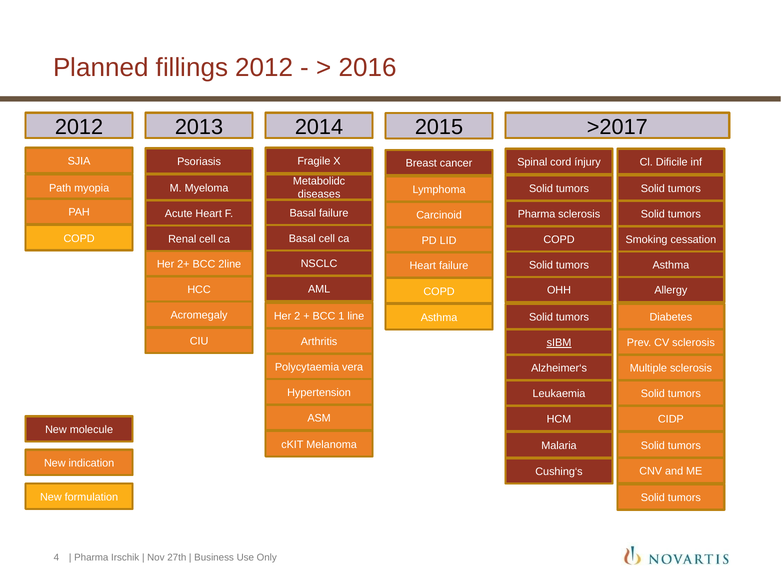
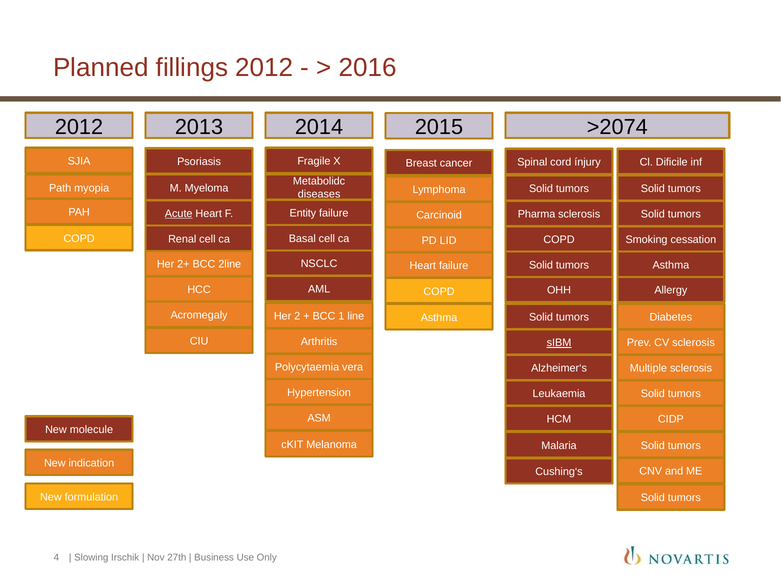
>2017: >2017 -> >2074
Basal at (303, 213): Basal -> Entity
Acute underline: none -> present
Pharma at (91, 557): Pharma -> Slowing
